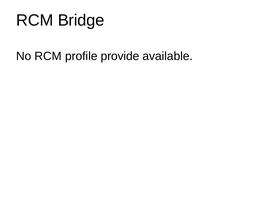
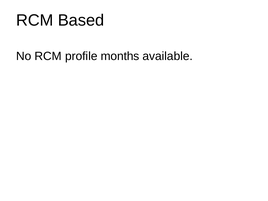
Bridge: Bridge -> Based
provide: provide -> months
